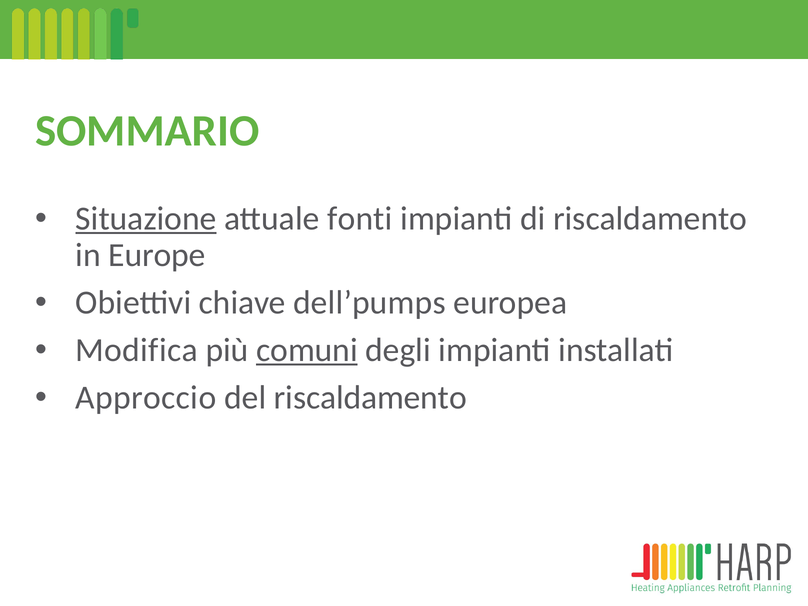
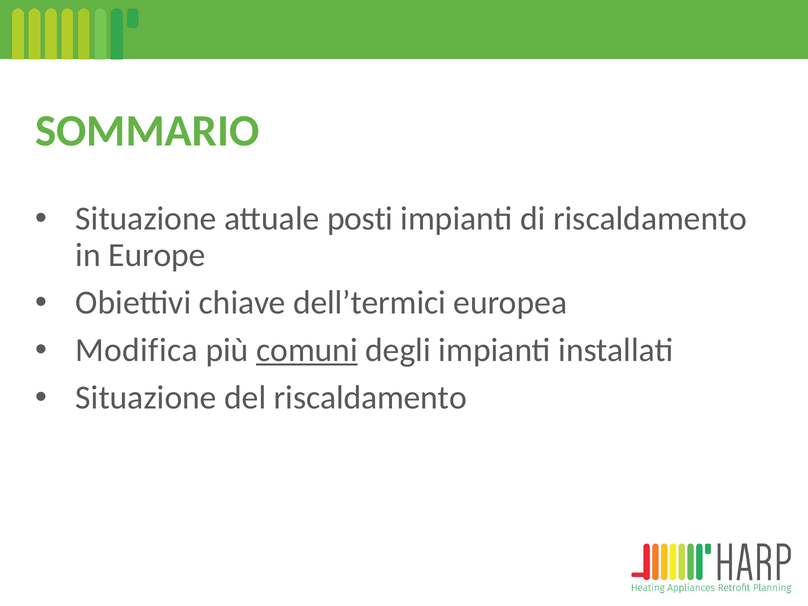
Situazione at (146, 219) underline: present -> none
fonti: fonti -> posti
dell’pumps: dell’pumps -> dell’termici
Approccio at (146, 398): Approccio -> Situazione
